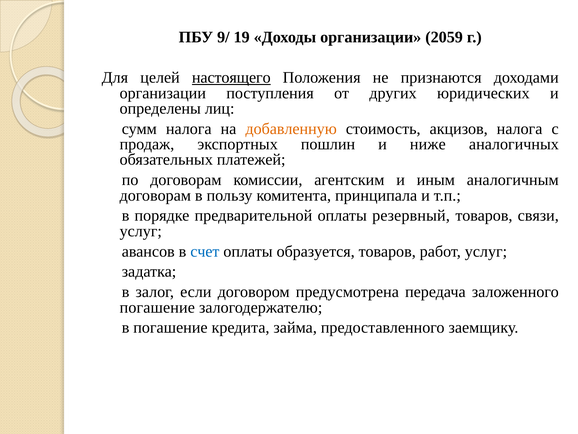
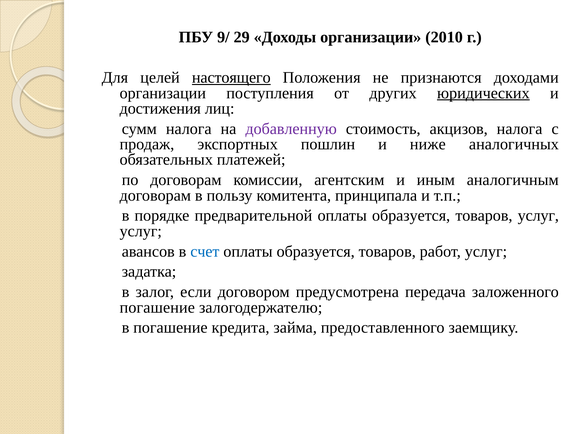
19: 19 -> 29
2059: 2059 -> 2010
юридических underline: none -> present
определены: определены -> достижения
добавленную colour: orange -> purple
предварительной оплаты резервный: резервный -> образуется
товаров связи: связи -> услуг
